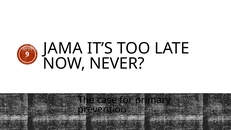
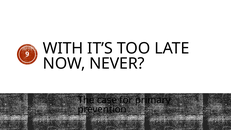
JAMA: JAMA -> WITH
